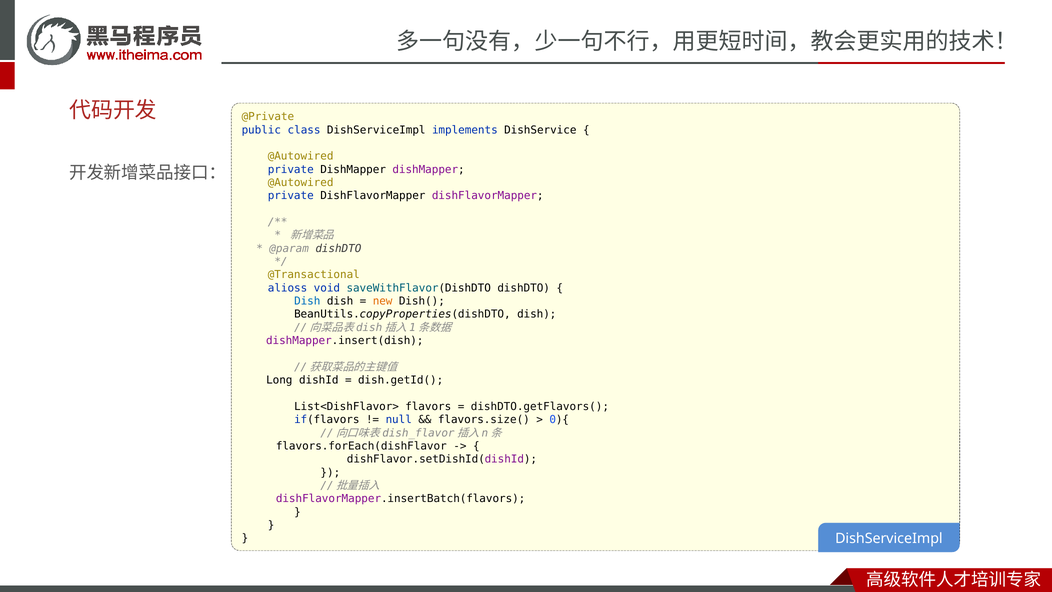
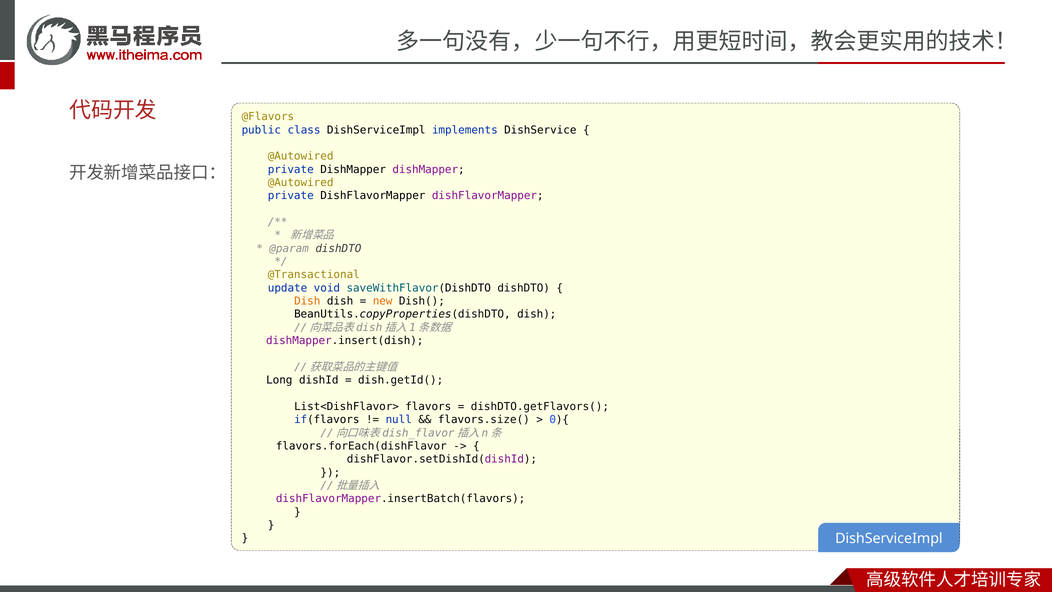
@Private: @Private -> @Flavors
alioss: alioss -> update
Dish at (307, 301) colour: blue -> orange
